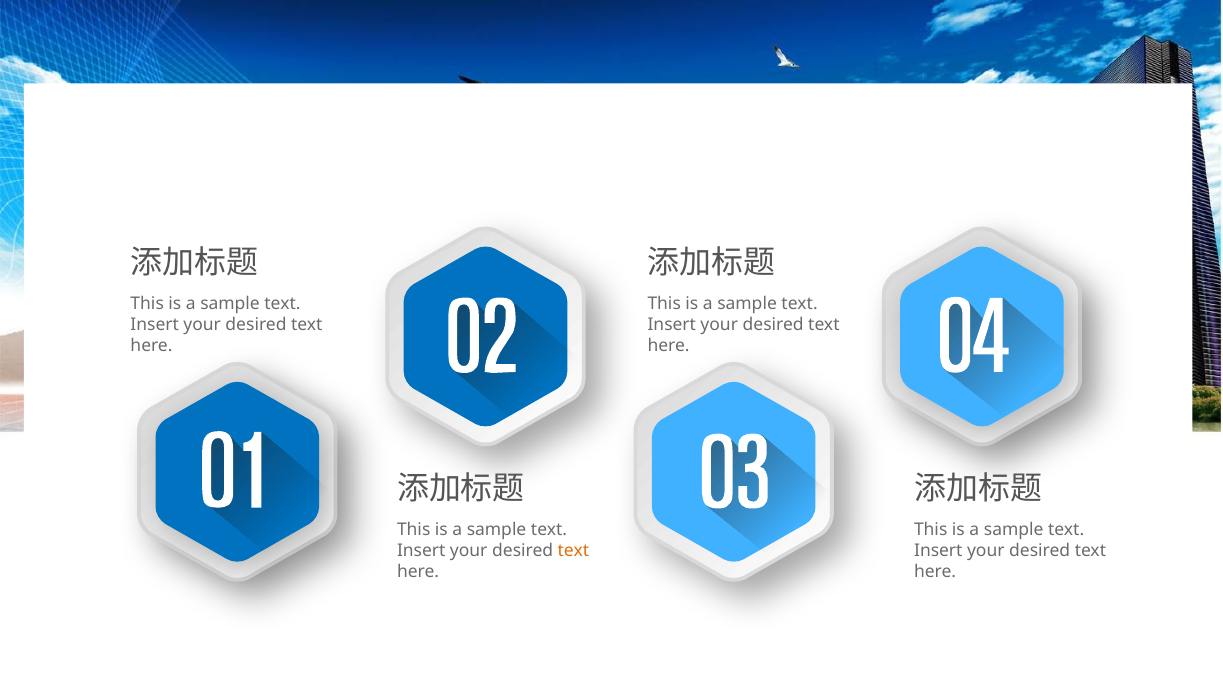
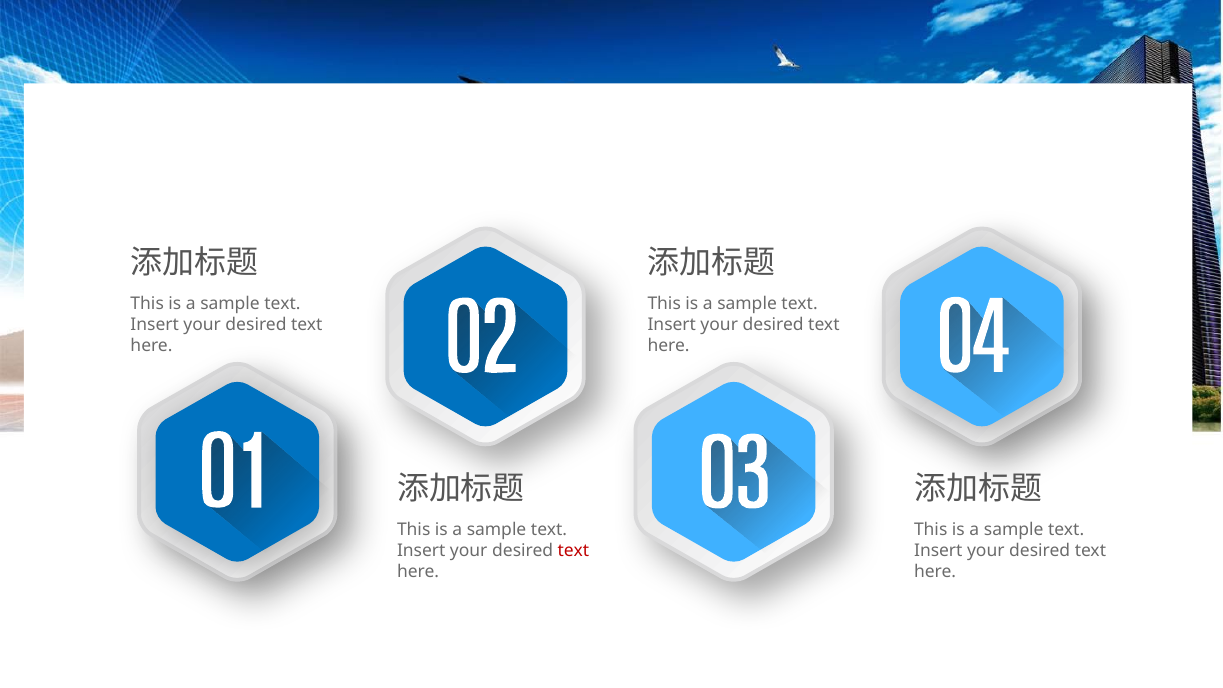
text at (573, 551) colour: orange -> red
